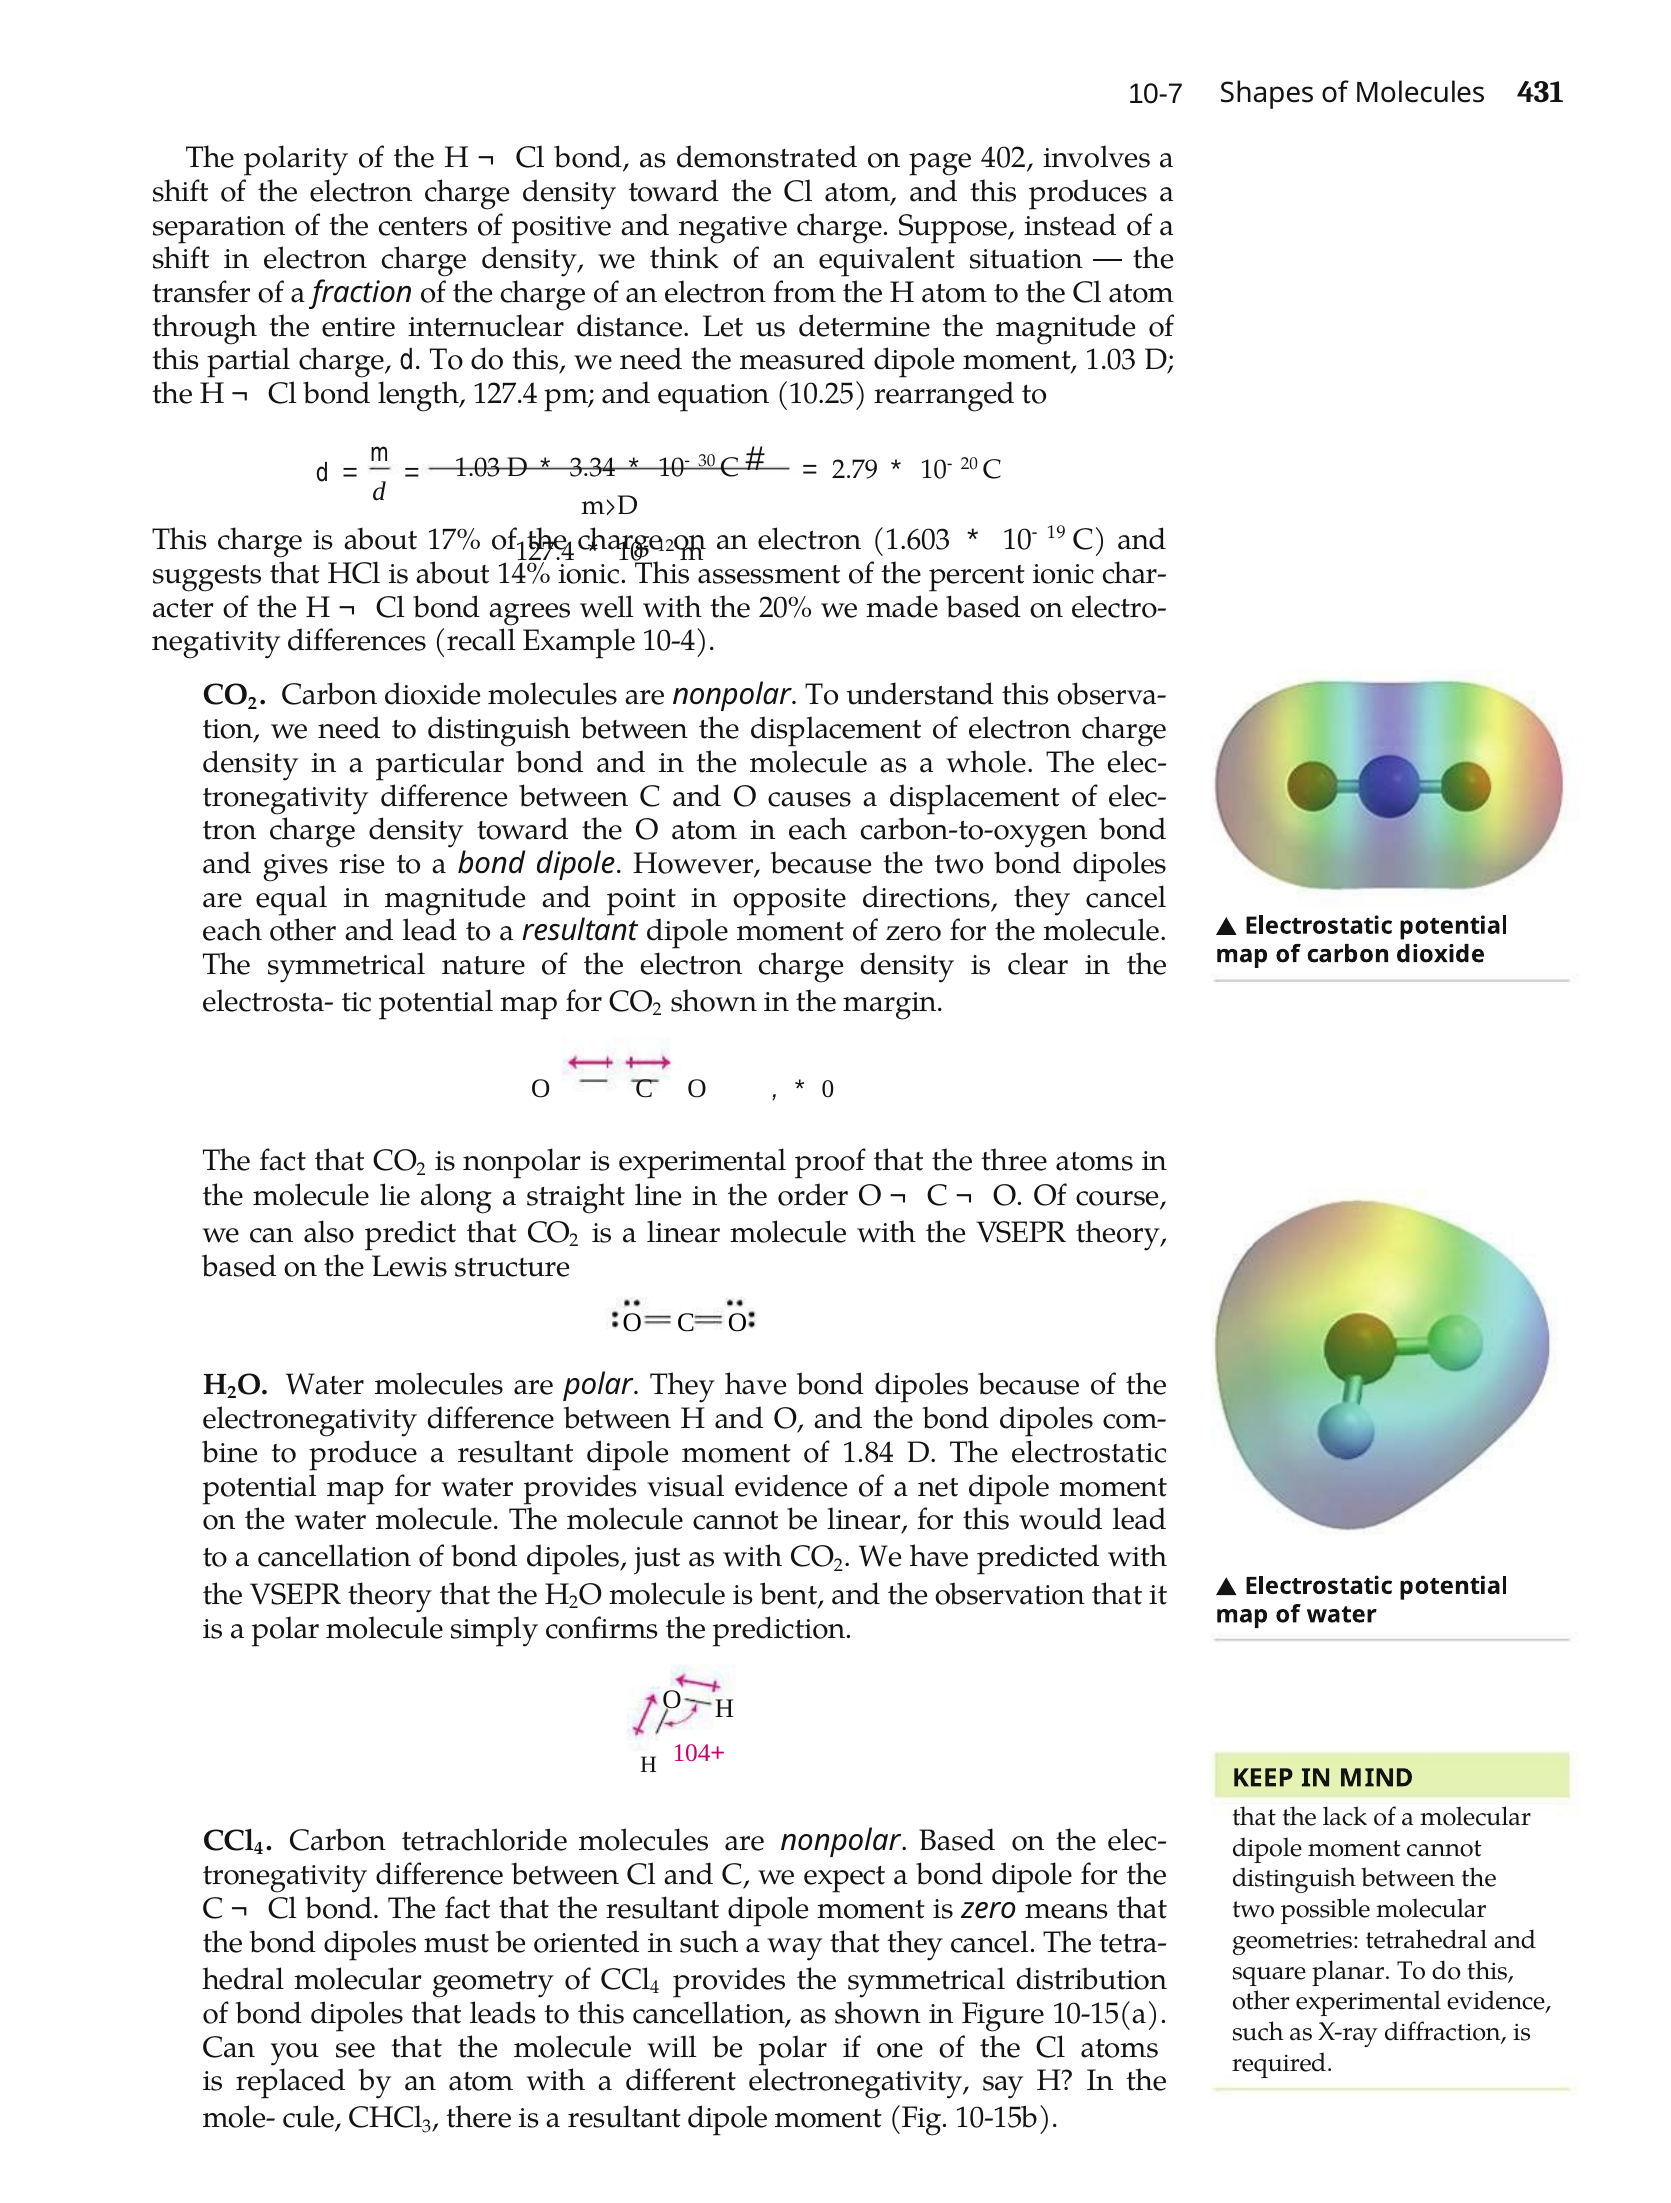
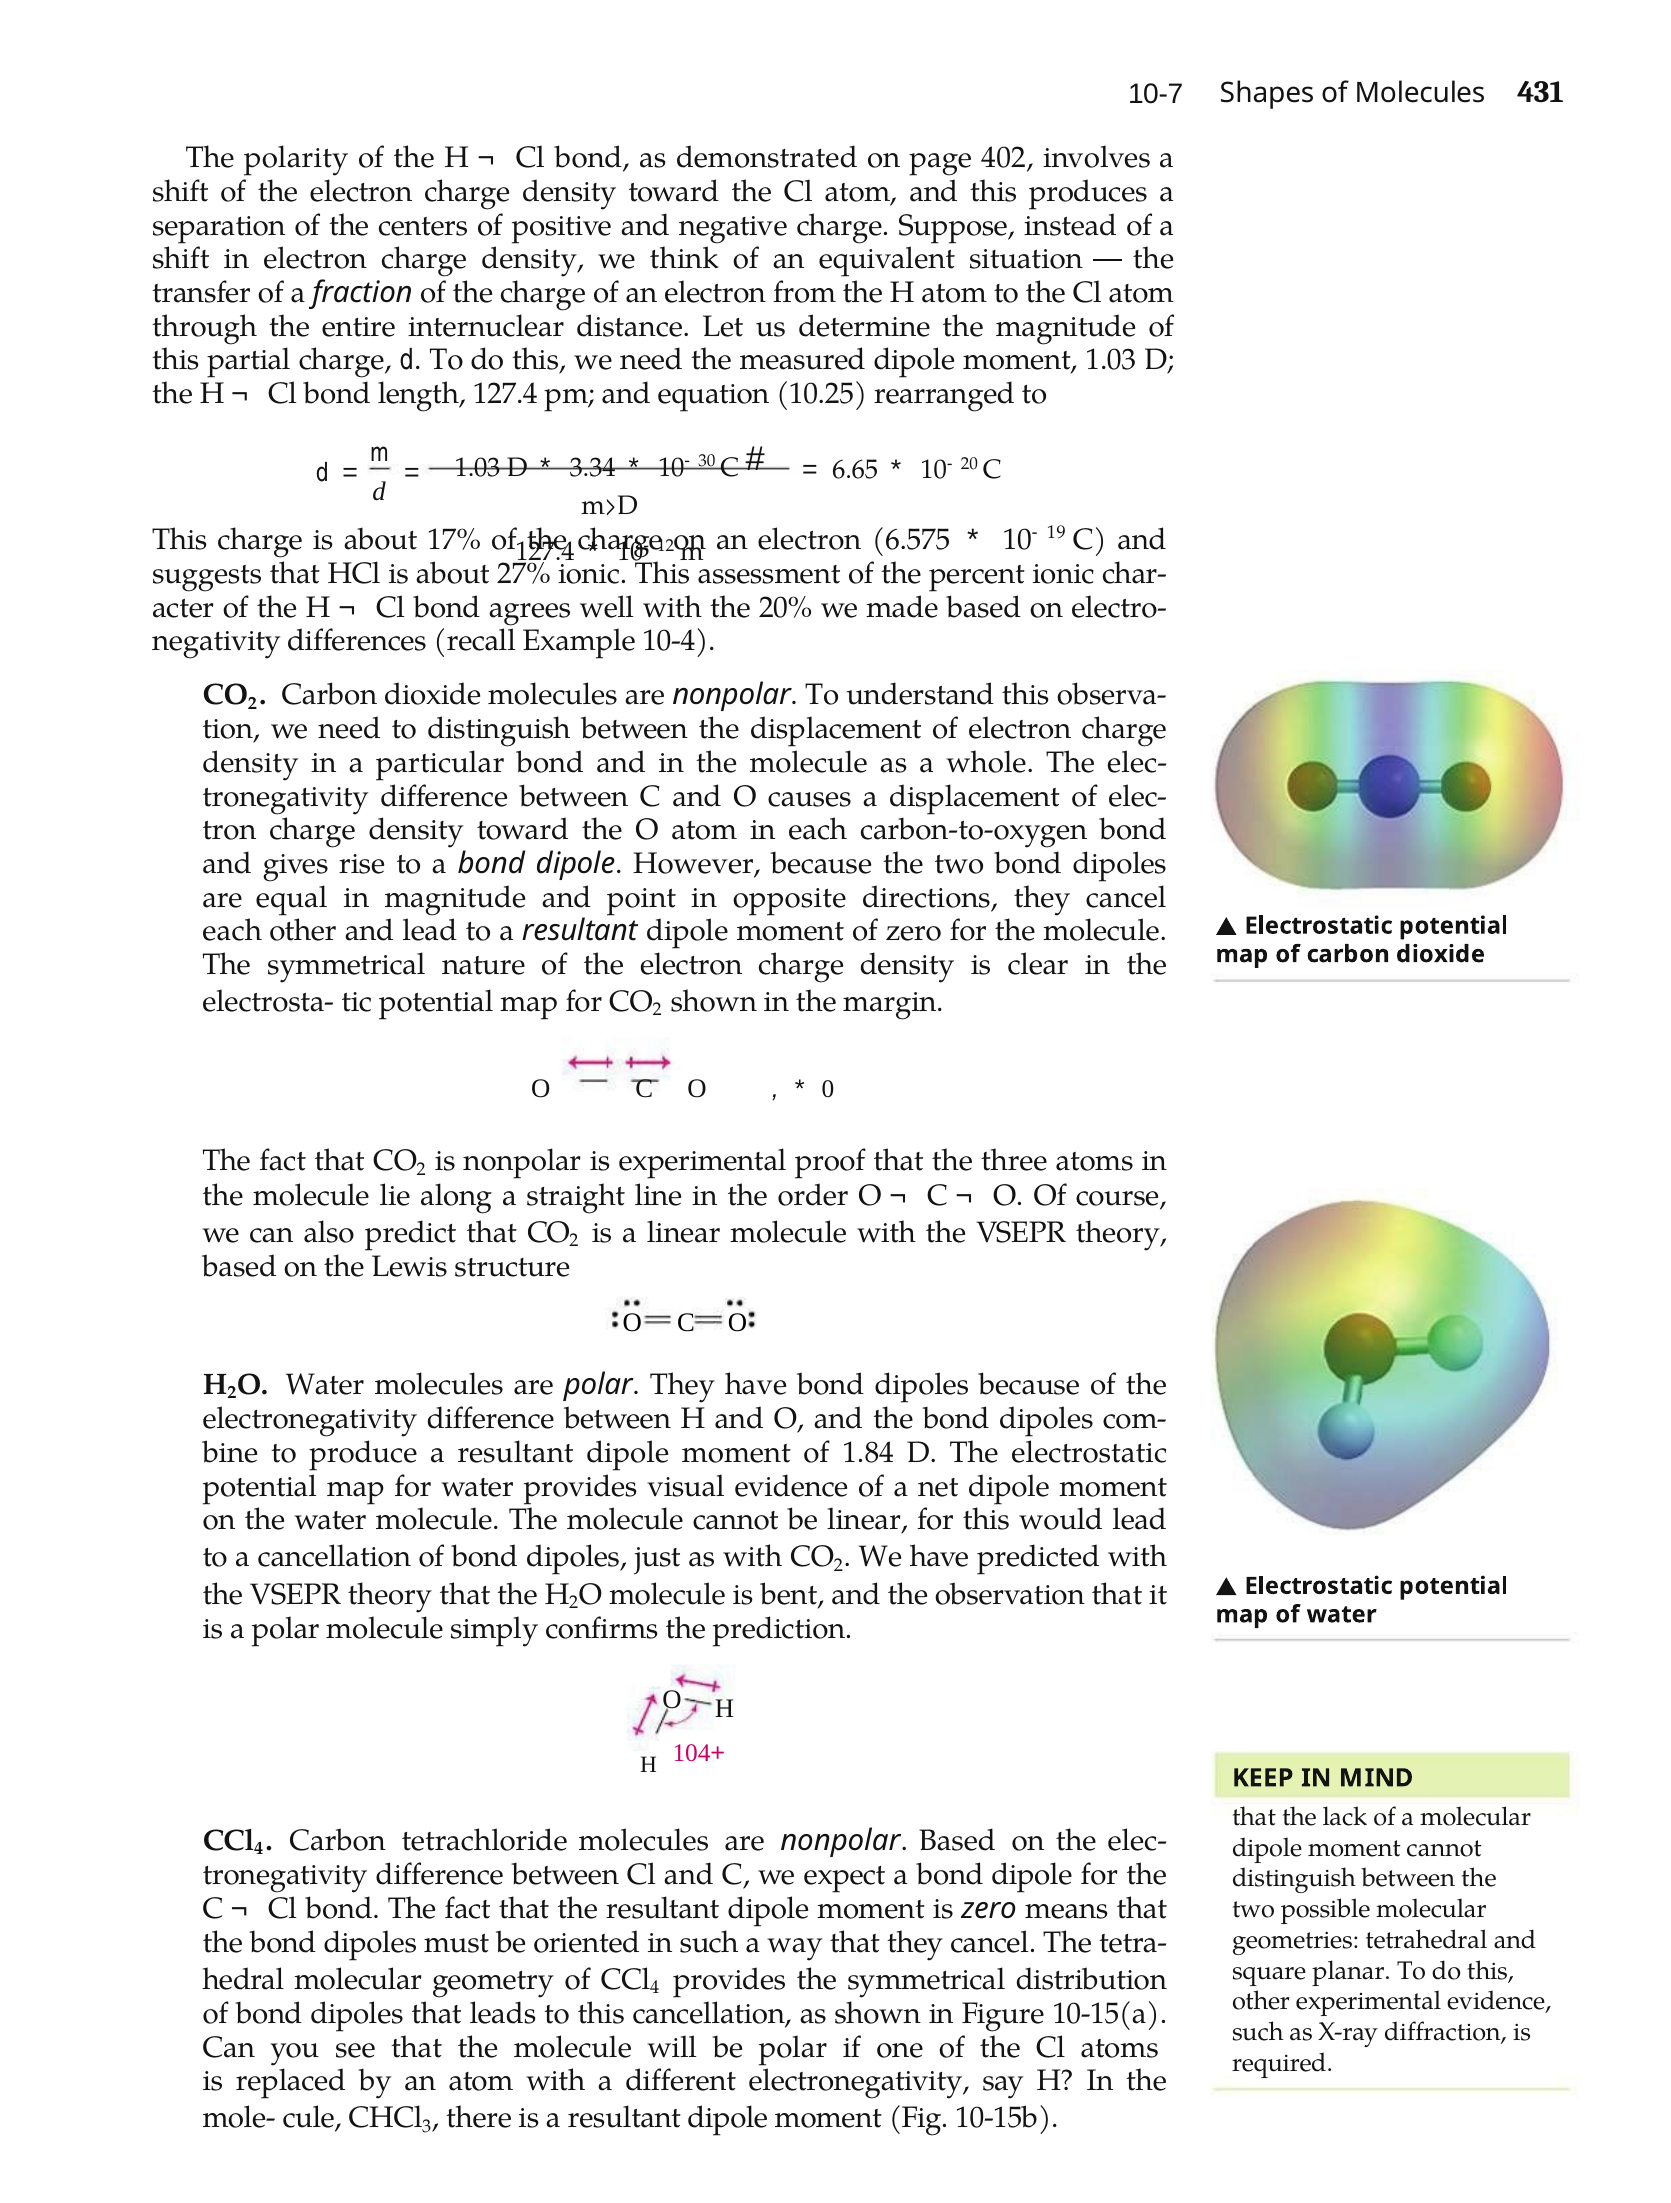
2.79: 2.79 -> 6.65
1.603: 1.603 -> 6.575
14%: 14% -> 27%
